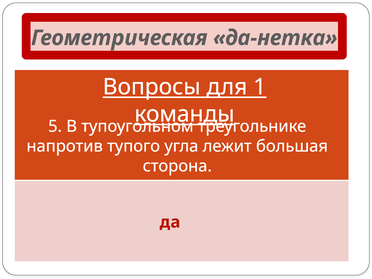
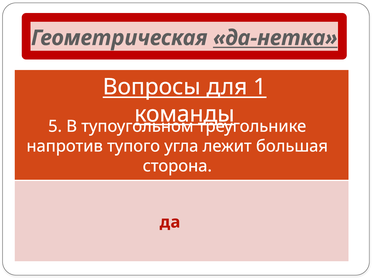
да-нетка underline: none -> present
